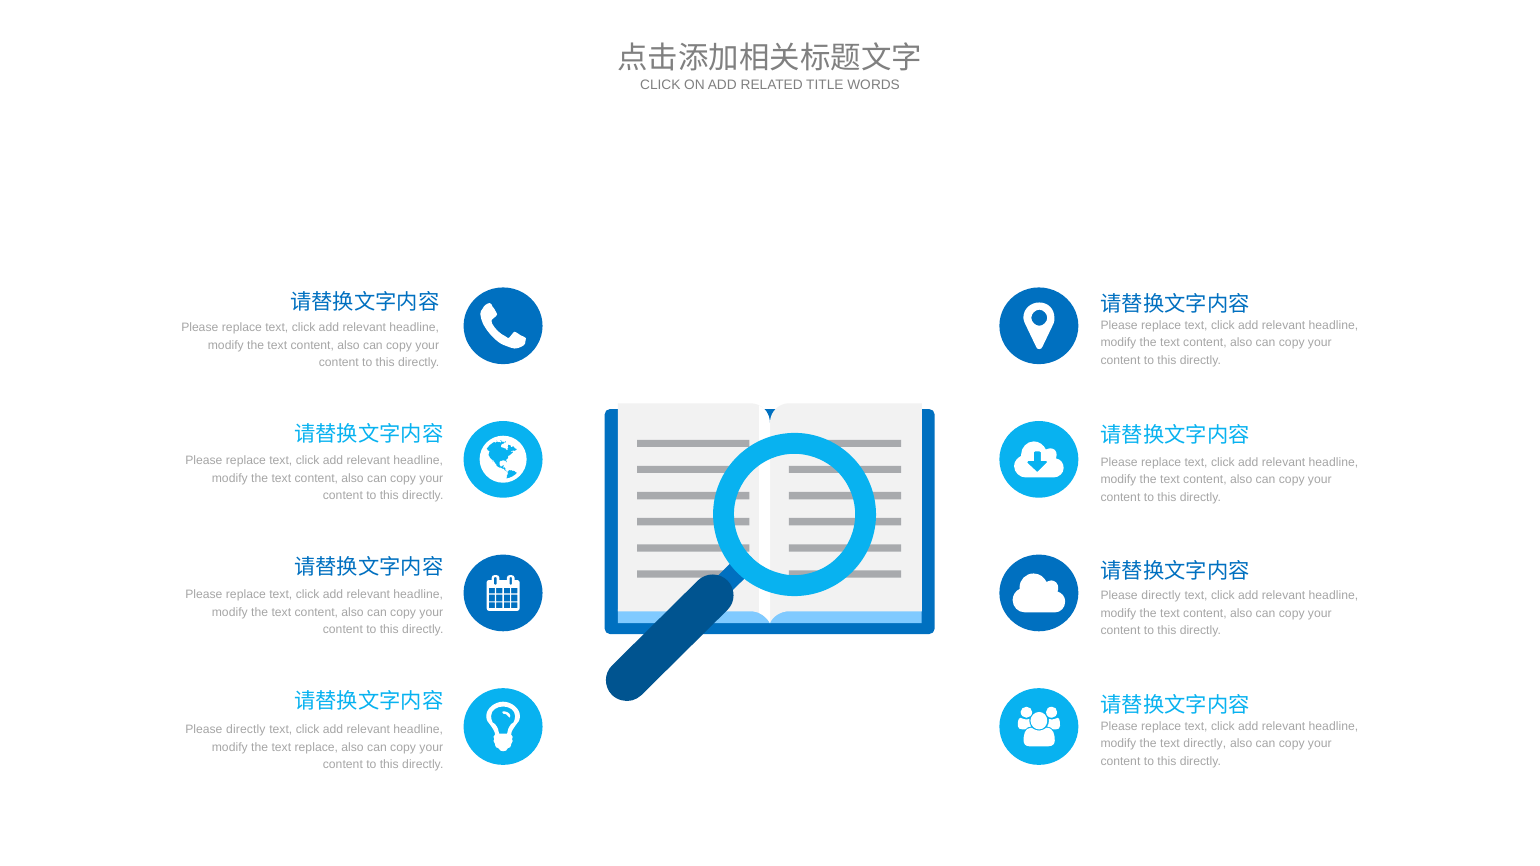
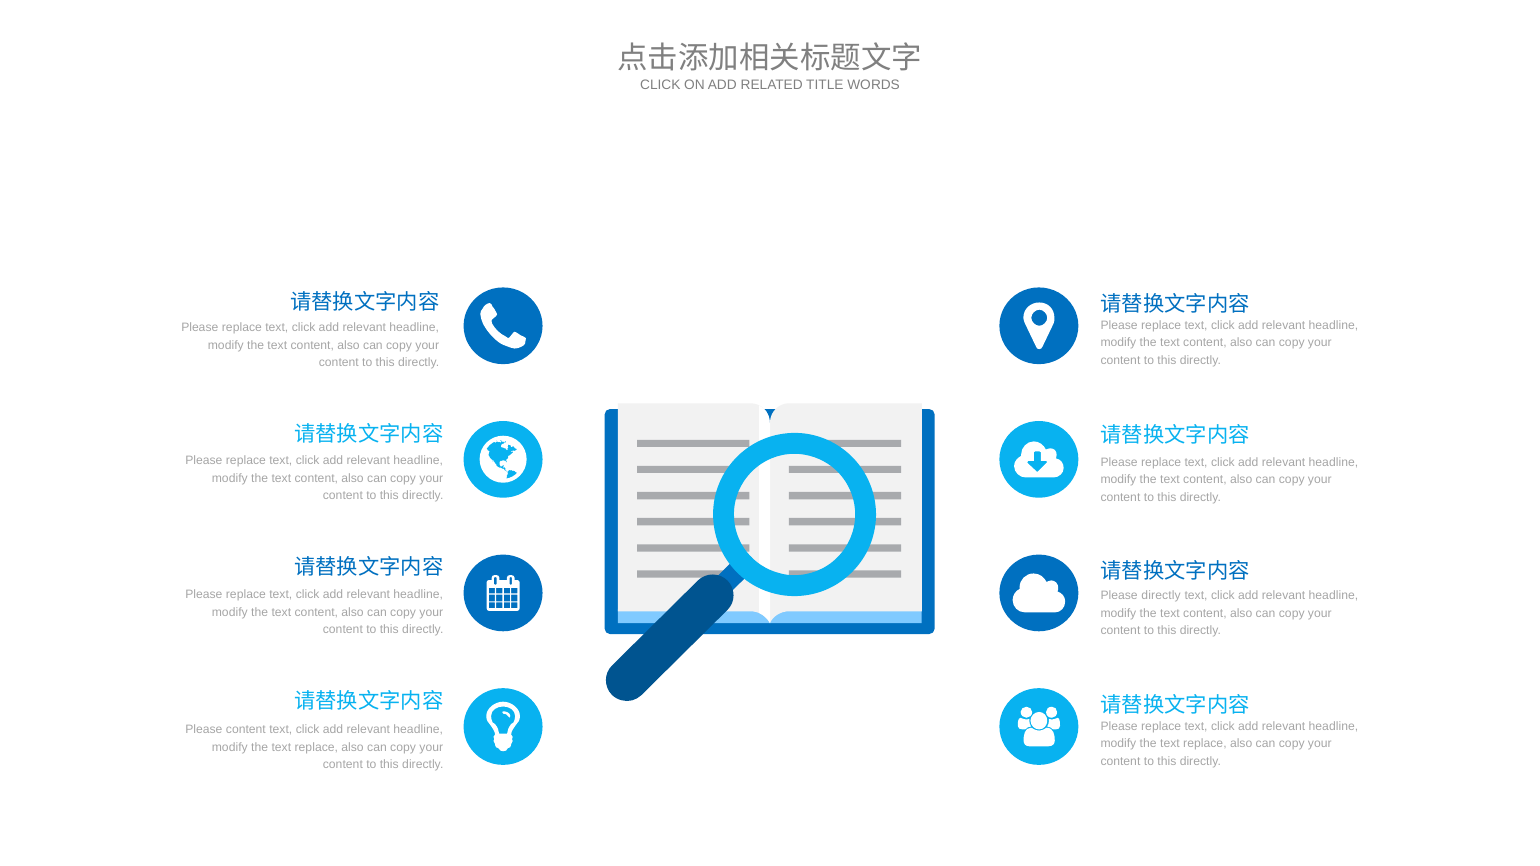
directly at (246, 730): directly -> content
directly at (1205, 744): directly -> replace
